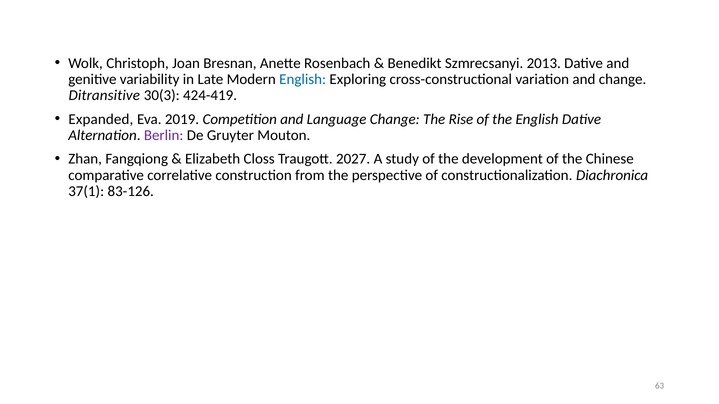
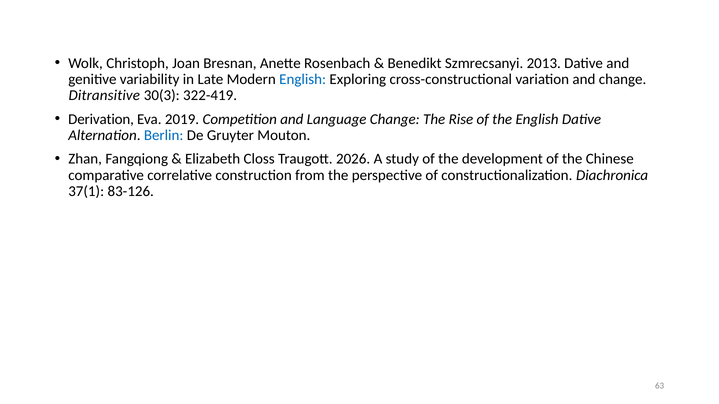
424-419: 424-419 -> 322-419
Expanded: Expanded -> Derivation
Berlin colour: purple -> blue
2027: 2027 -> 2026
